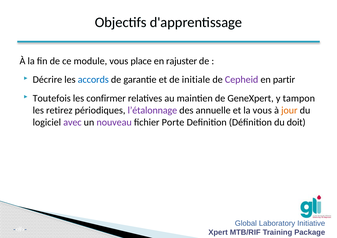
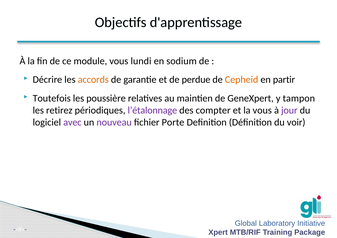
place: place -> lundi
rajuster: rajuster -> sodium
accords colour: blue -> orange
initiale: initiale -> perdue
Cepheid colour: purple -> orange
confirmer: confirmer -> poussière
annuelle: annuelle -> compter
jour colour: orange -> purple
doit: doit -> voir
